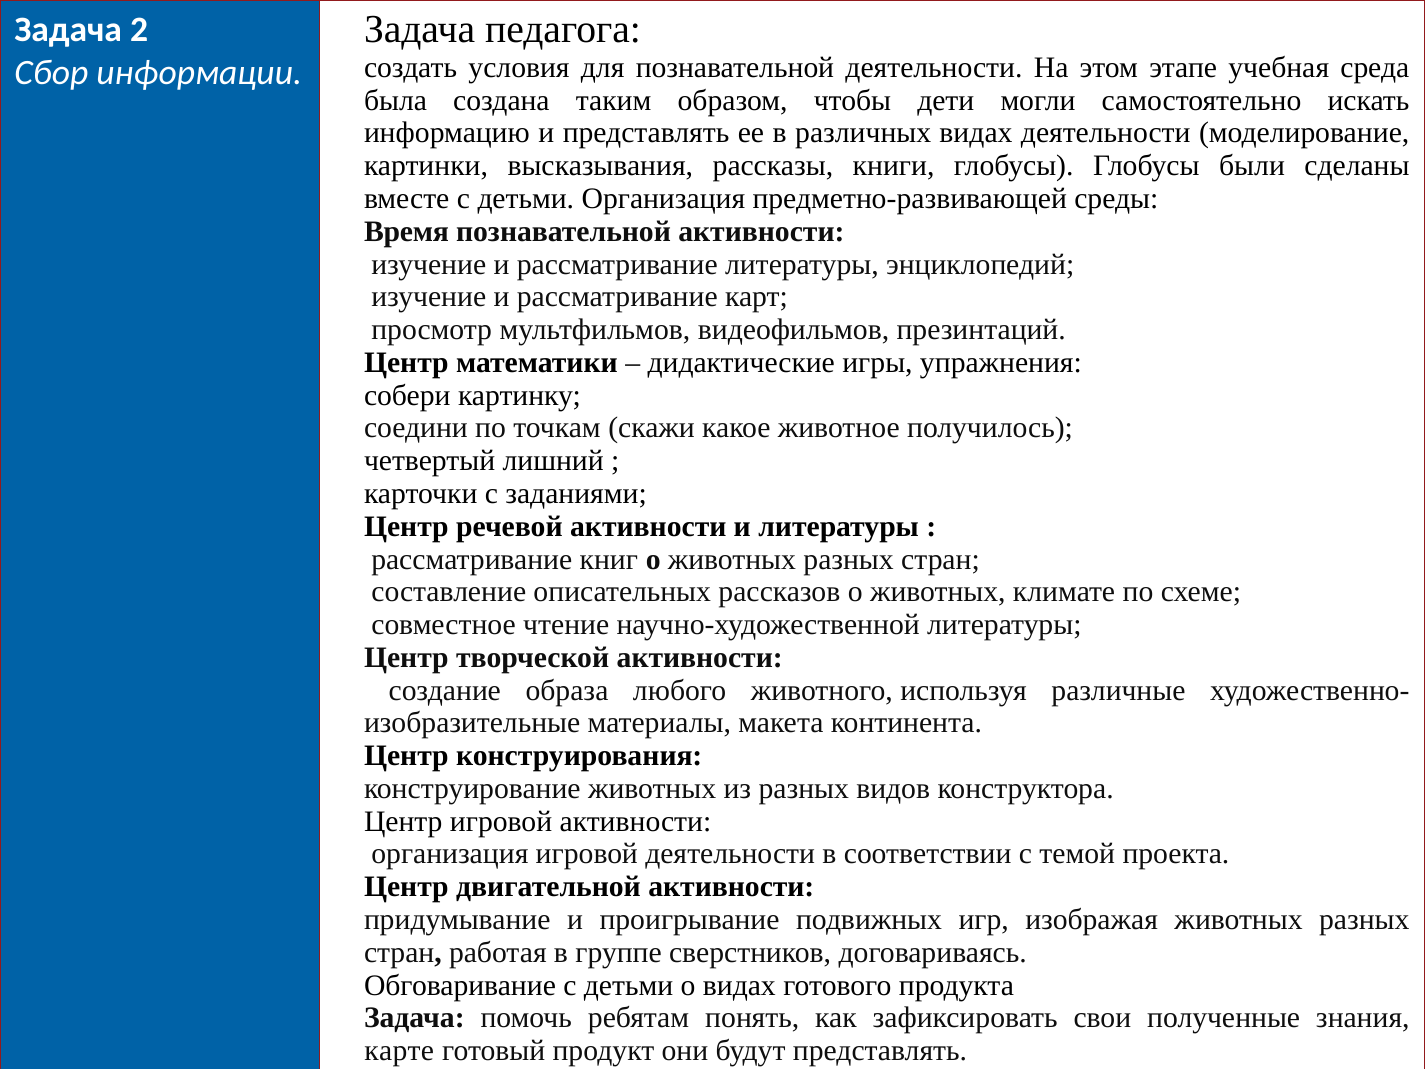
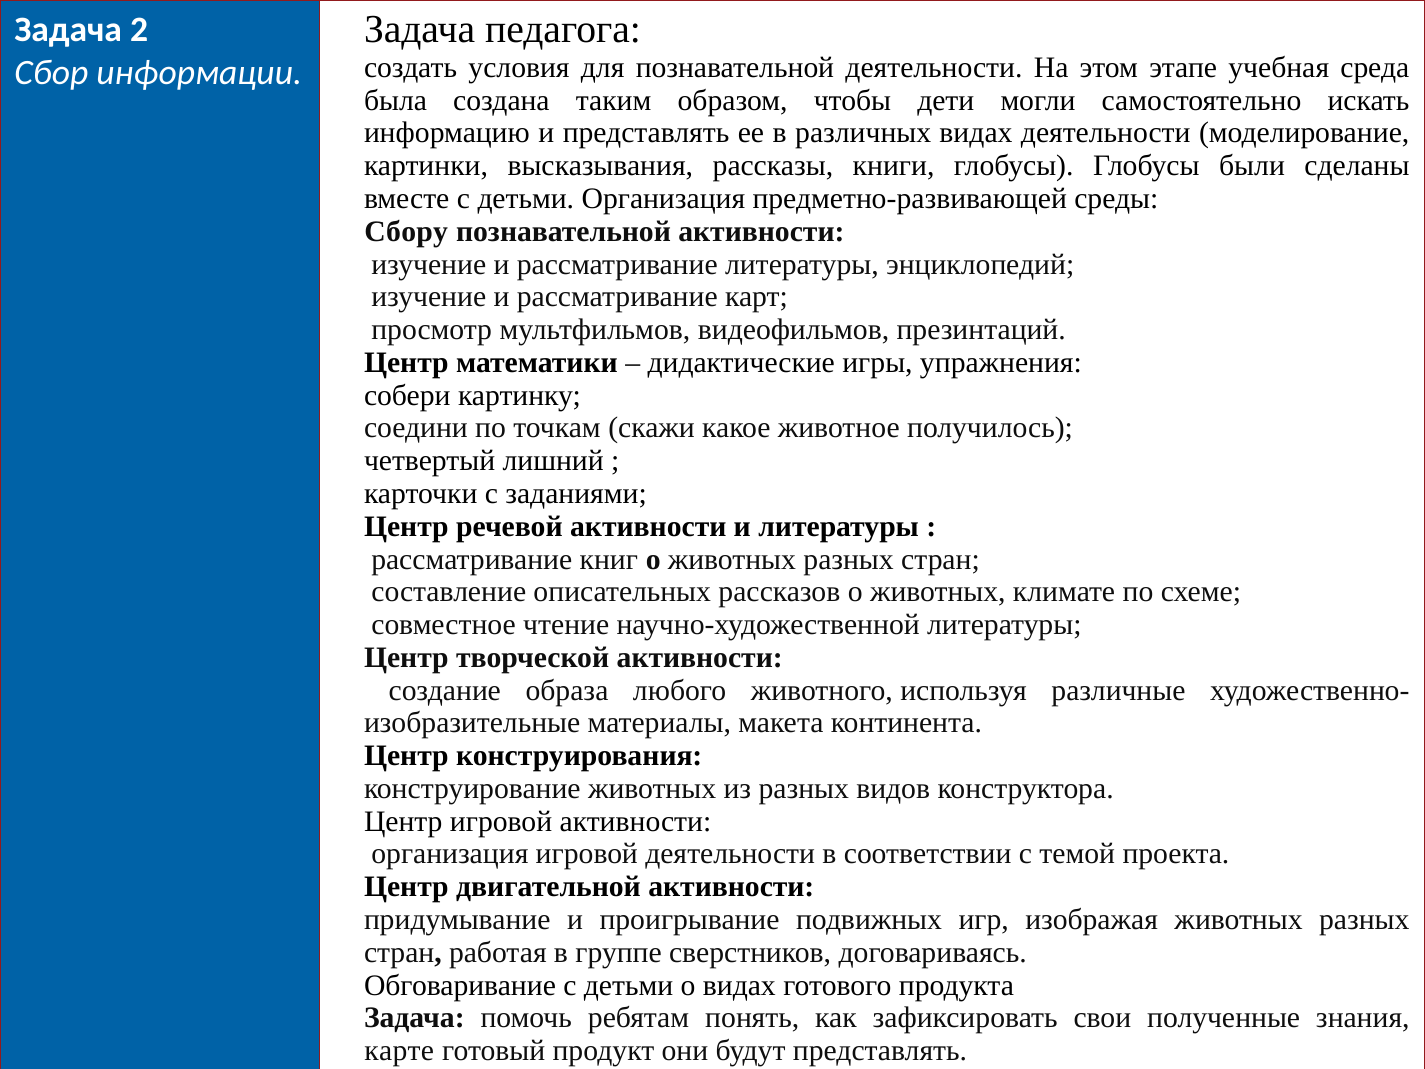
Время: Время -> Сбору
